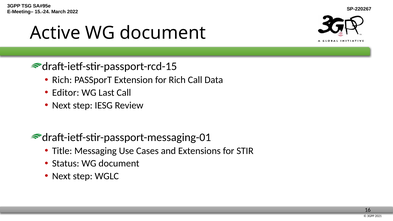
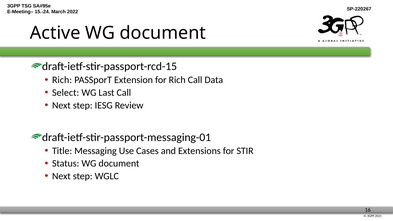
Editor: Editor -> Select
